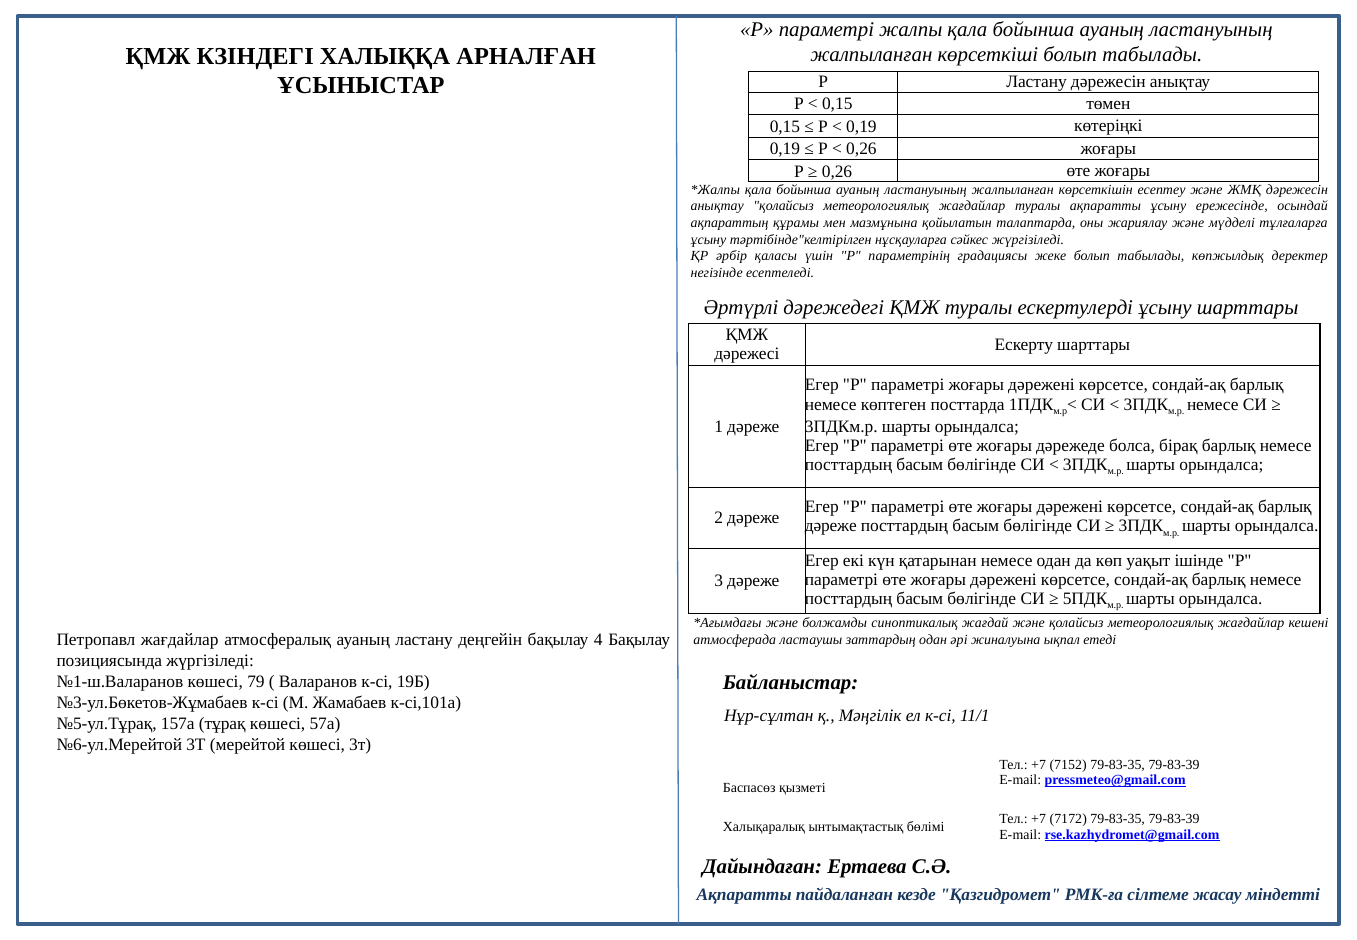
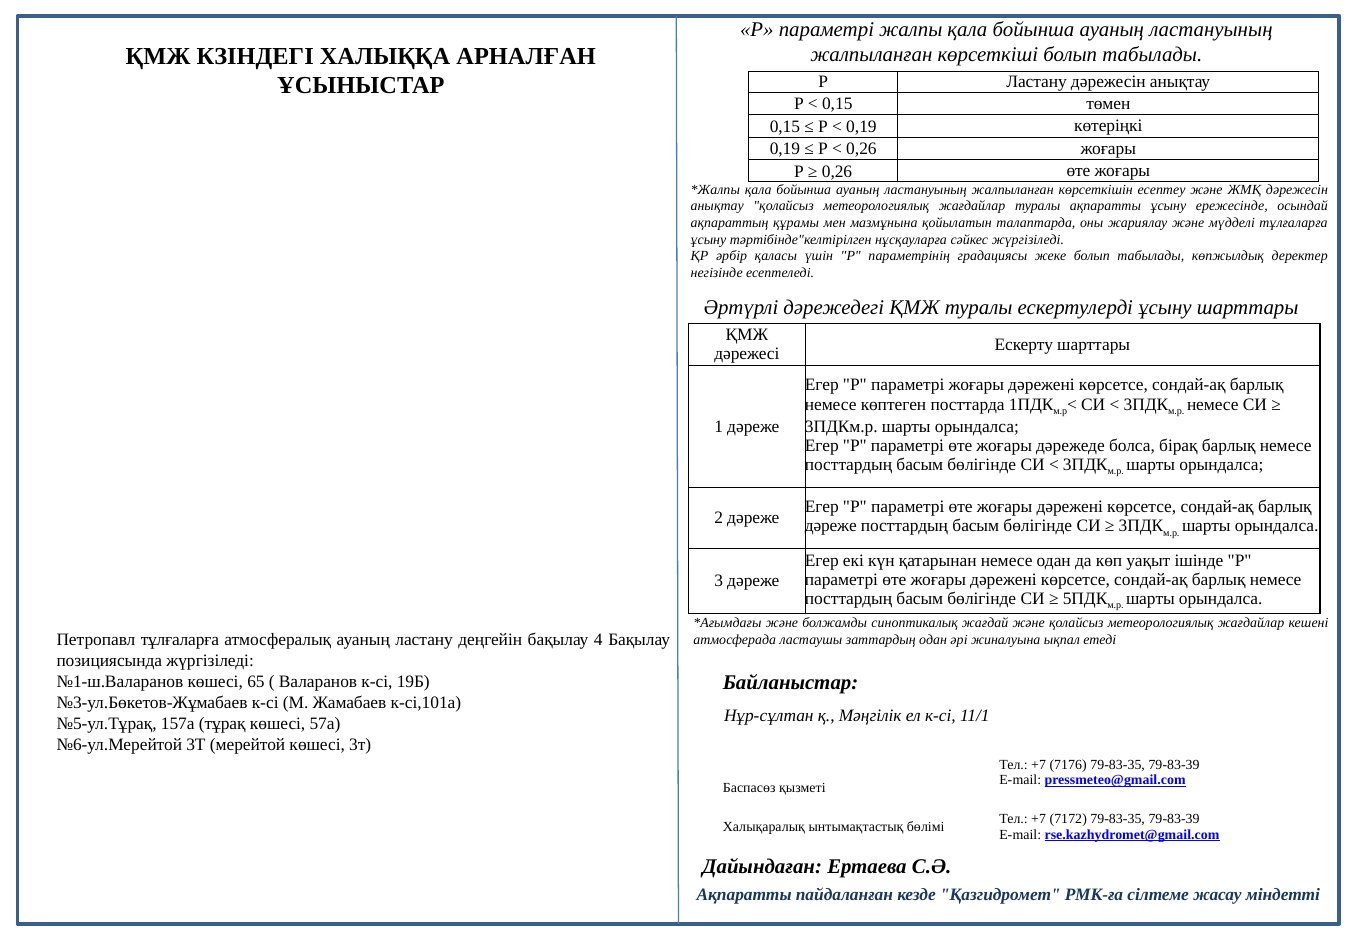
Петропавл жағдайлар: жағдайлар -> тұлғаларға
79: 79 -> 65
7152: 7152 -> 7176
